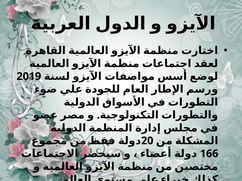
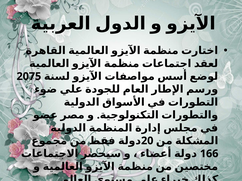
2019: 2019 -> 2075
